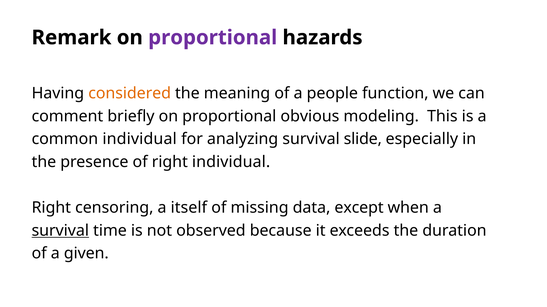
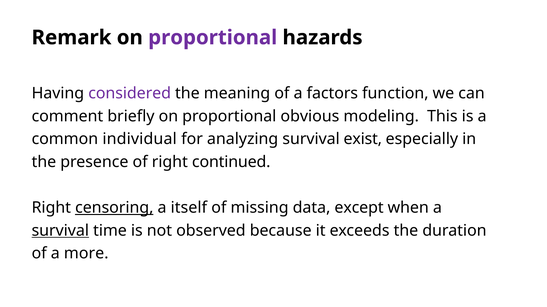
considered colour: orange -> purple
people: people -> factors
slide: slide -> exist
right individual: individual -> continued
censoring underline: none -> present
given: given -> more
